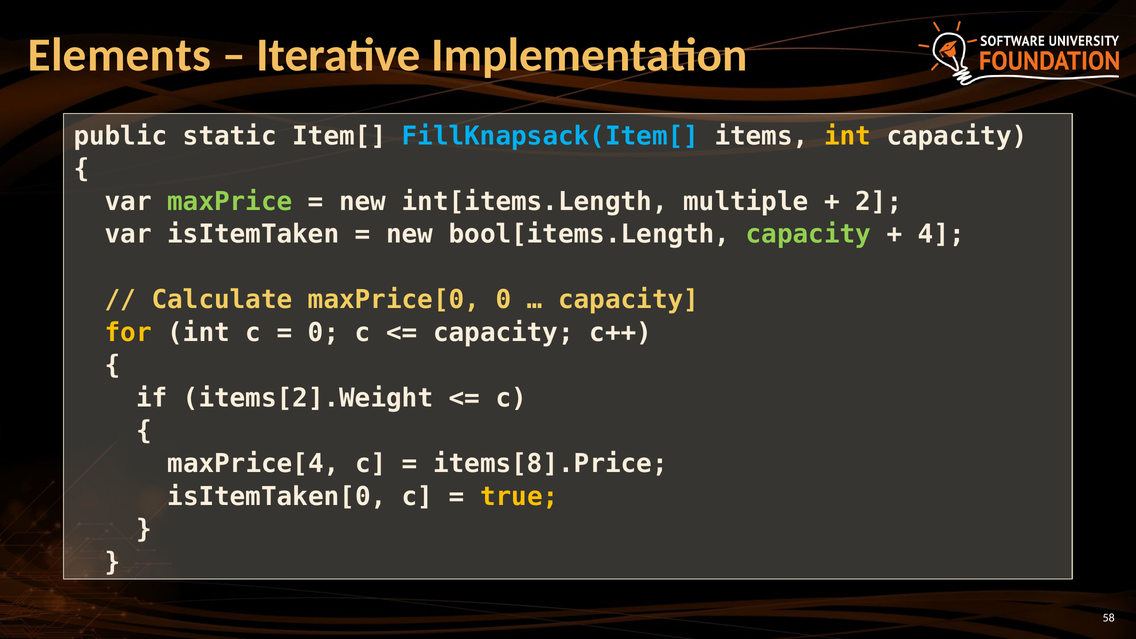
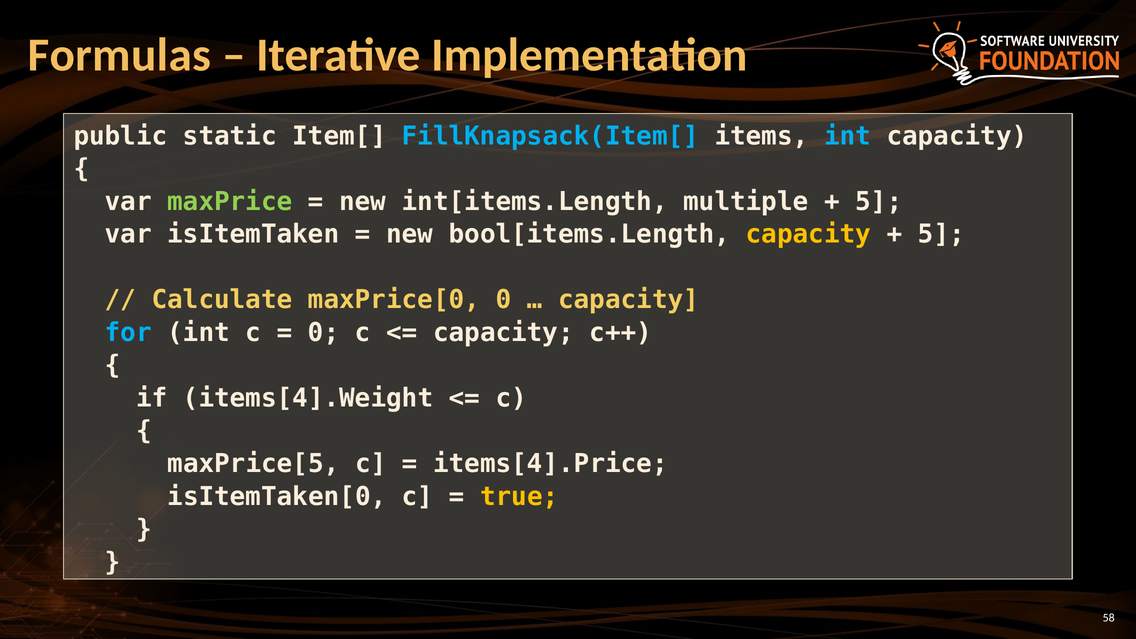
Elements: Elements -> Formulas
int at (848, 136) colour: yellow -> light blue
2 at (879, 202): 2 -> 5
capacity at (808, 234) colour: light green -> yellow
4 at (941, 234): 4 -> 5
for colour: yellow -> light blue
items[2].Weight: items[2].Weight -> items[4].Weight
maxPrice[4: maxPrice[4 -> maxPrice[5
items[8].Price: items[8].Price -> items[4].Price
